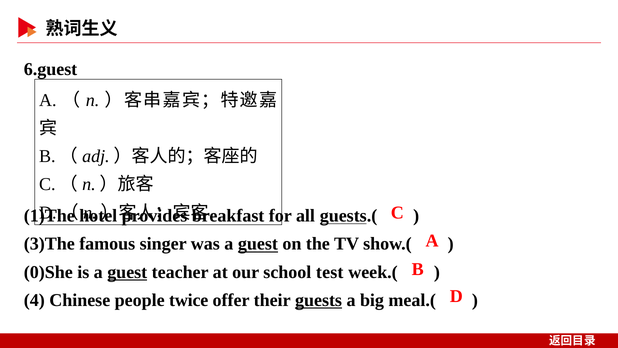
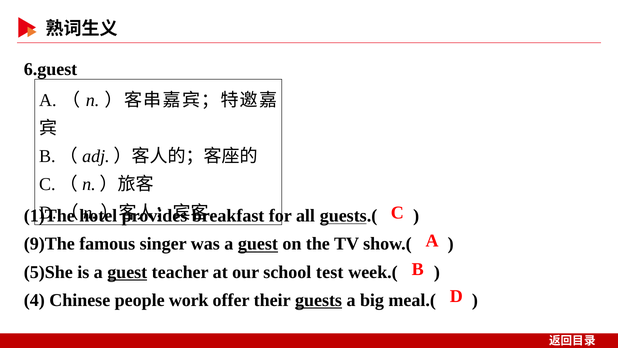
3)The: 3)The -> 9)The
0)She: 0)She -> 5)She
twice: twice -> work
